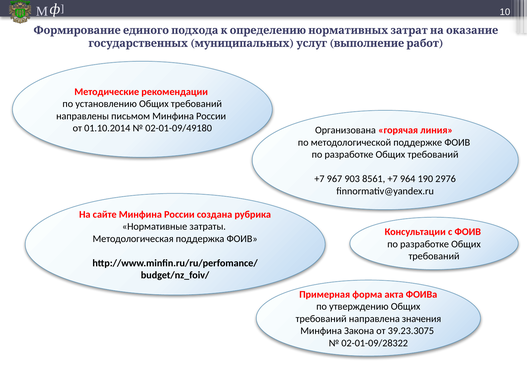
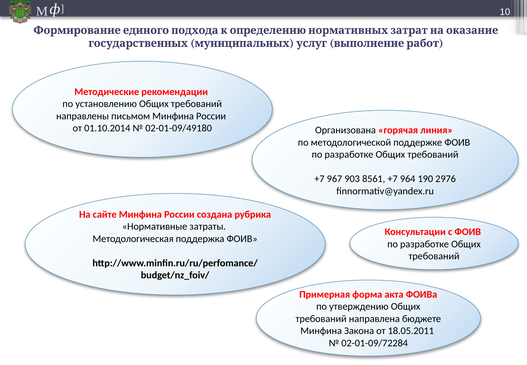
значения: значения -> бюджете
39.23.3075: 39.23.3075 -> 18.05.2011
02-01-09/28322: 02-01-09/28322 -> 02-01-09/72284
